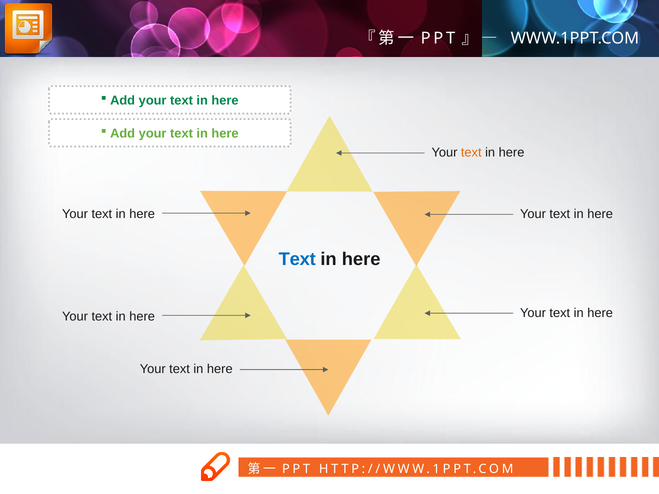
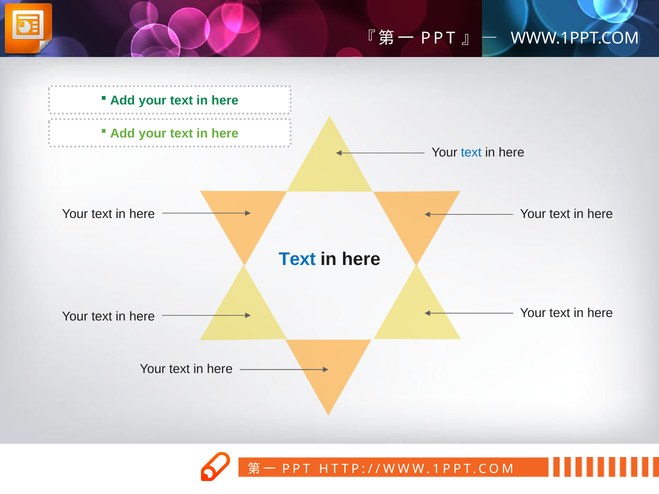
text at (471, 153) colour: orange -> blue
